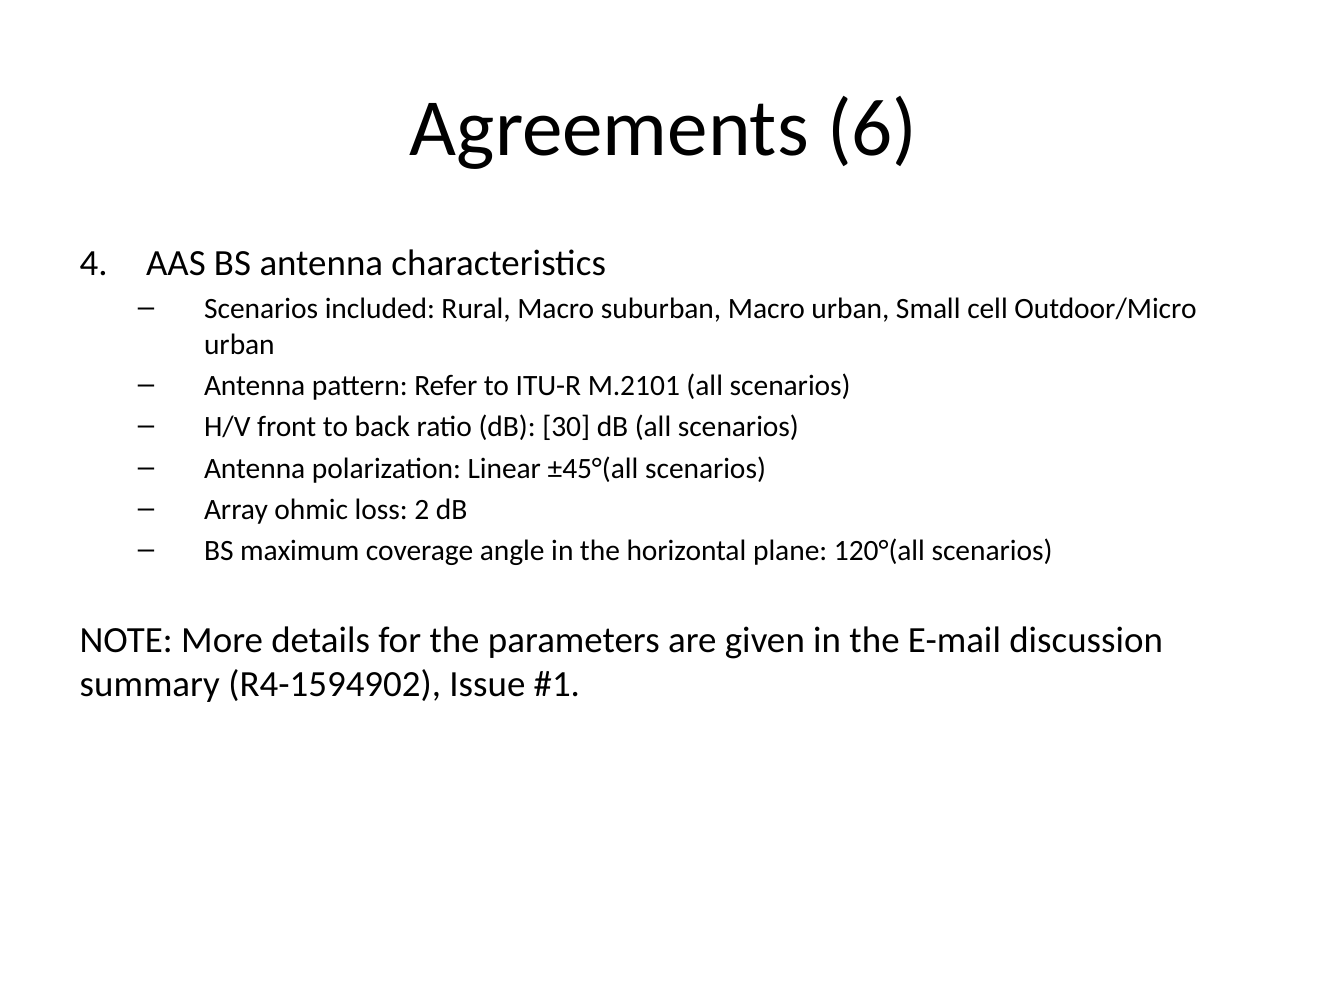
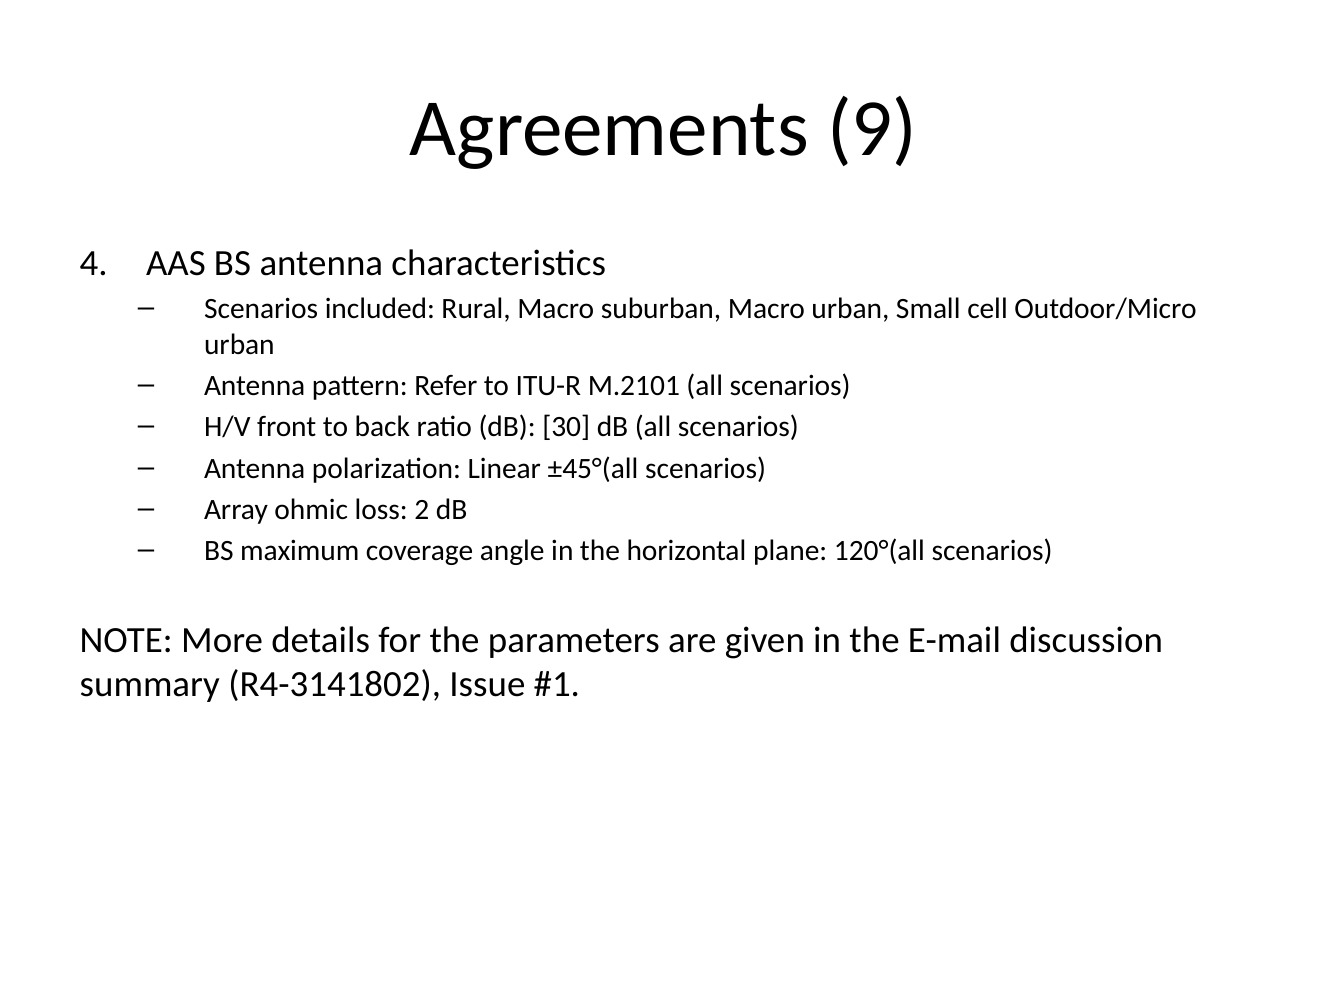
6: 6 -> 9
R4-1594902: R4-1594902 -> R4-3141802
